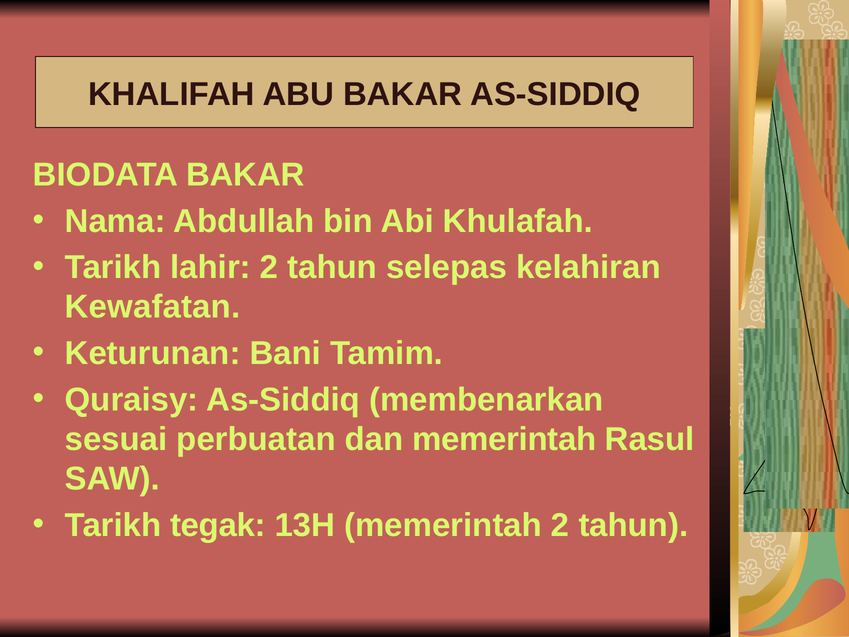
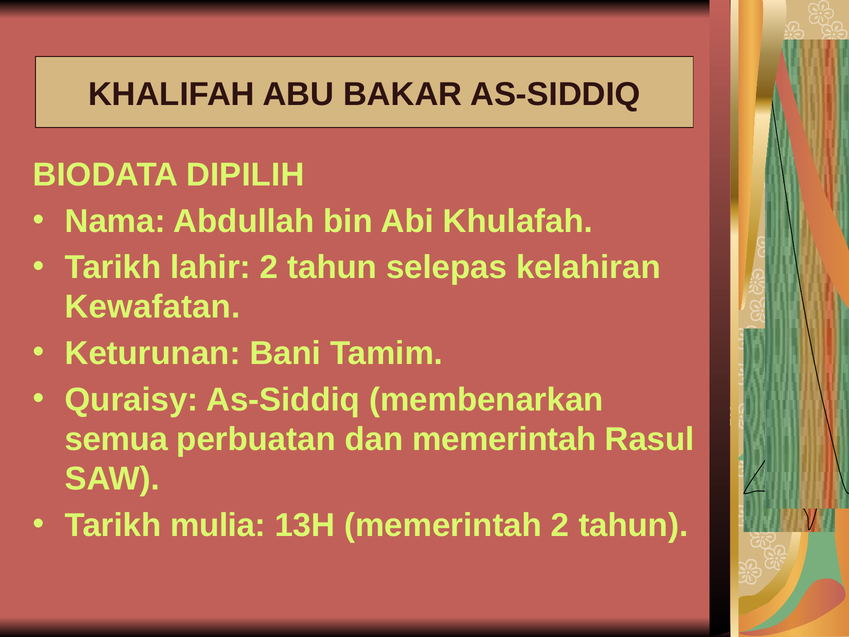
BIODATA BAKAR: BAKAR -> DIPILIH
sesuai: sesuai -> semua
tegak: tegak -> mulia
